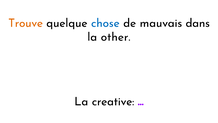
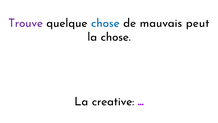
Trouve colour: orange -> purple
dans: dans -> peut
la other: other -> chose
